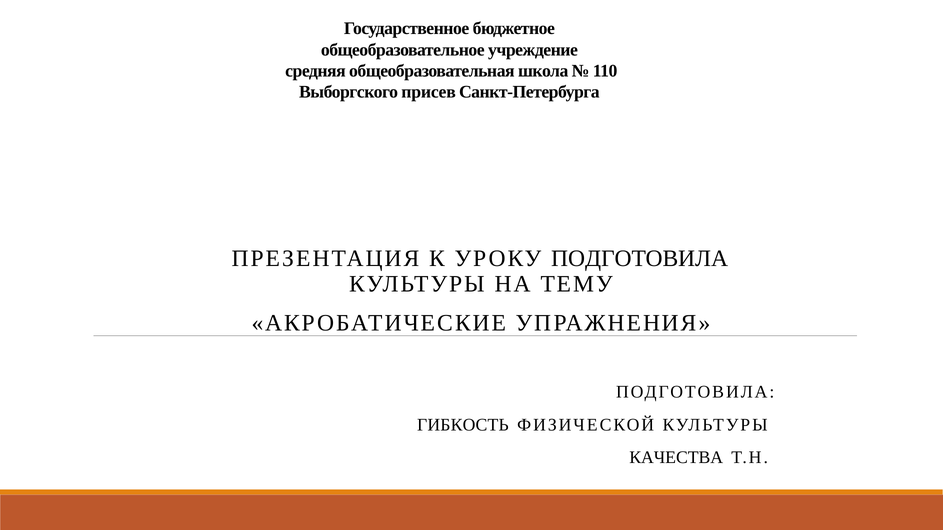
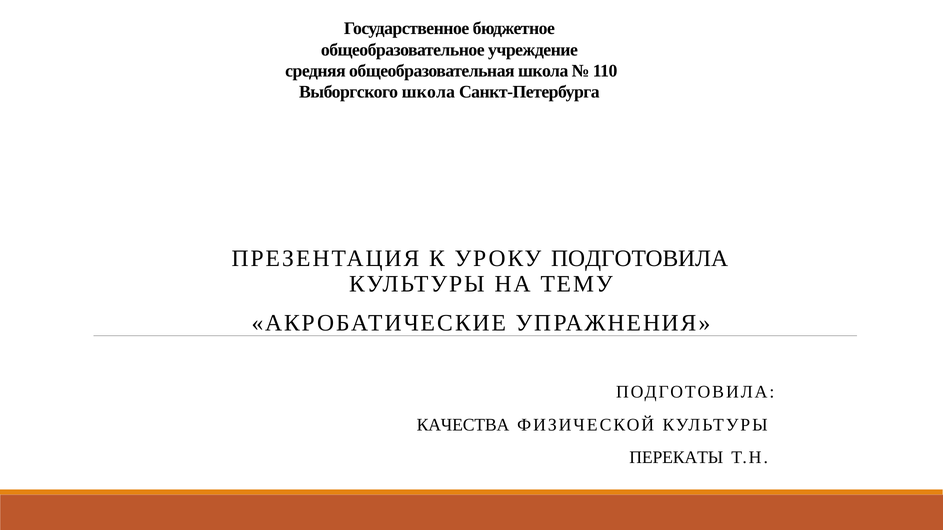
Выборгского присев: присев -> школа
ГИБКОСТЬ: ГИБКОСТЬ -> КАЧЕСТВА
КАЧЕСТВА: КАЧЕСТВА -> ПЕРЕКАТЫ
